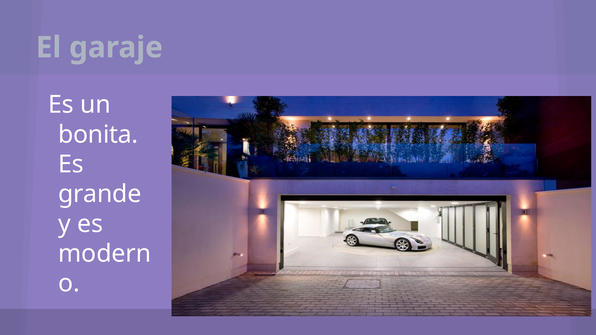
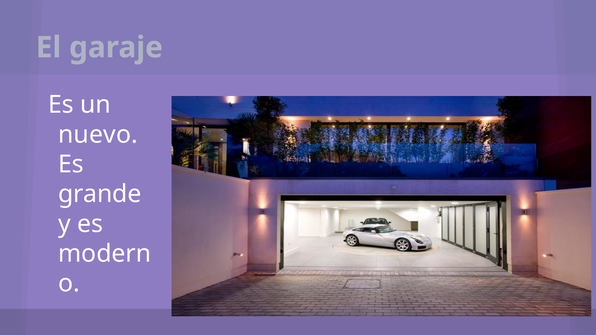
bonita: bonita -> nuevo
